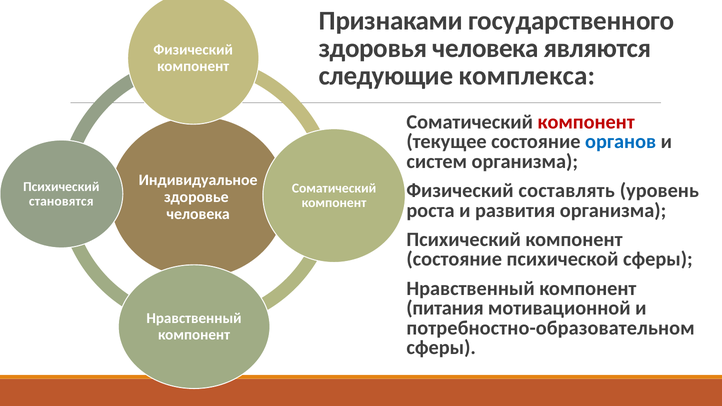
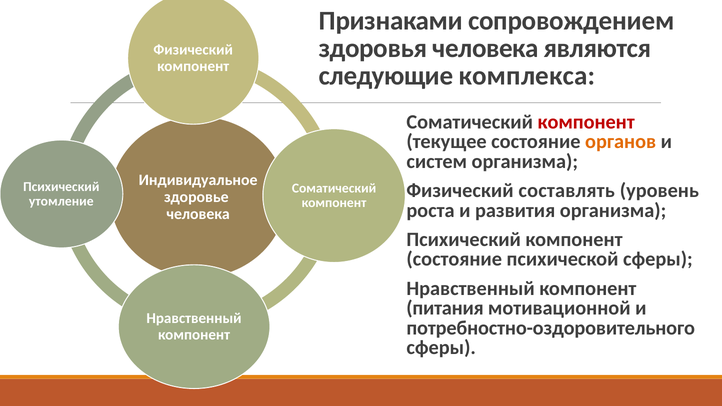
государственного: государственного -> сопровождением
органов colour: blue -> orange
становятся: становятся -> утомление
потребностно-образовательном: потребностно-образовательном -> потребностно-оздоровительного
